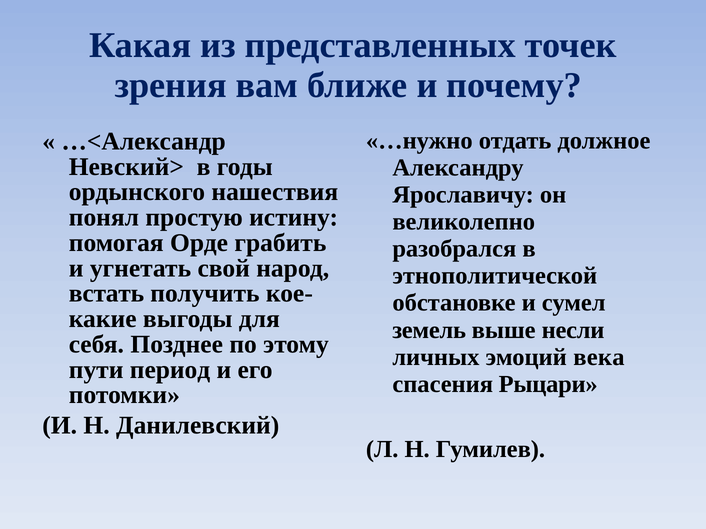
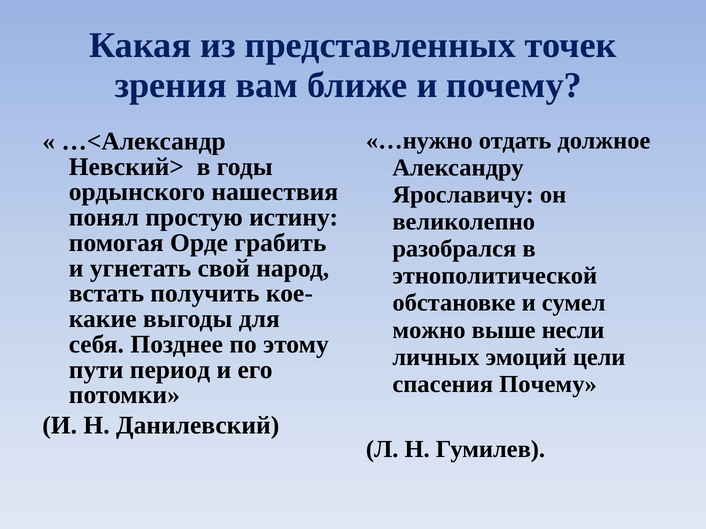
земель: земель -> можно
века: века -> цели
спасения Рыцари: Рыцари -> Почему
